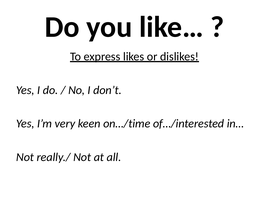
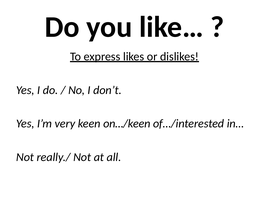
on…/time: on…/time -> on…/keen
